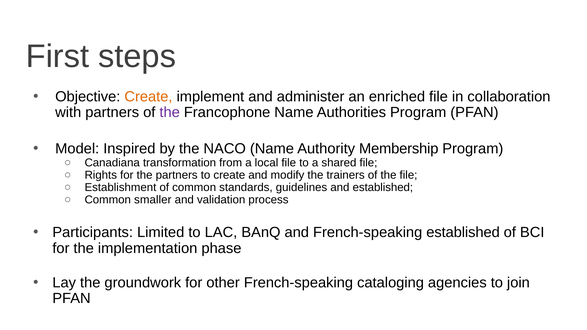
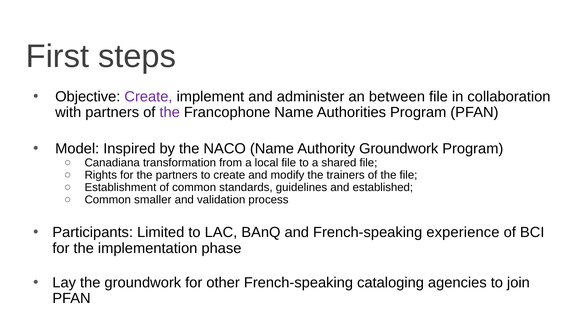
Create at (148, 97) colour: orange -> purple
enriched: enriched -> between
Authority Membership: Membership -> Groundwork
French-speaking established: established -> experience
